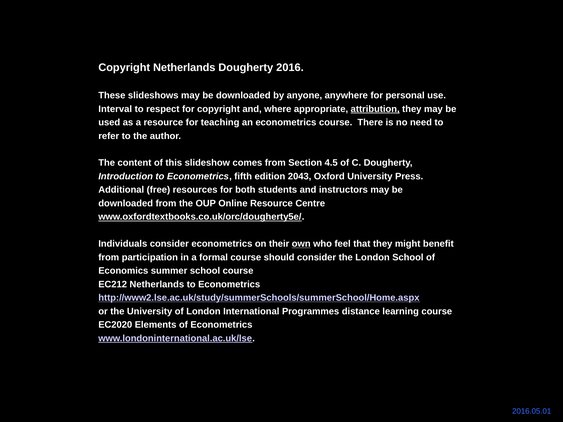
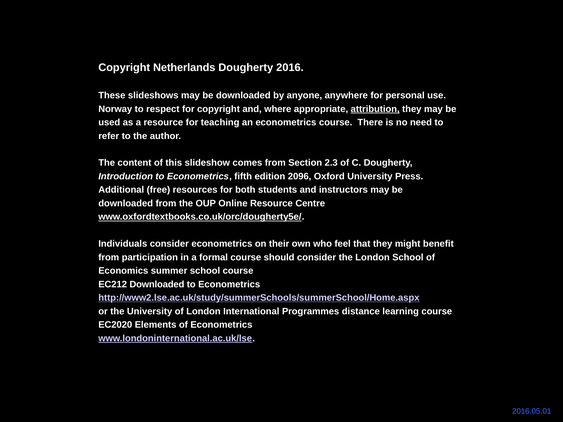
Interval: Interval -> Norway
4.5: 4.5 -> 2.3
2043: 2043 -> 2096
own underline: present -> none
EC212 Netherlands: Netherlands -> Downloaded
